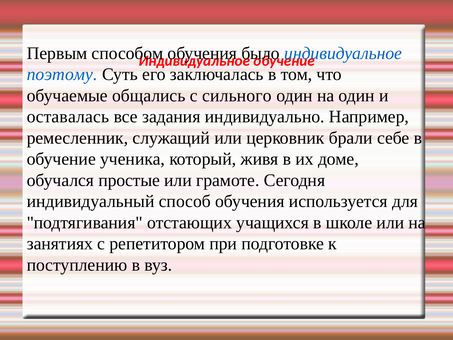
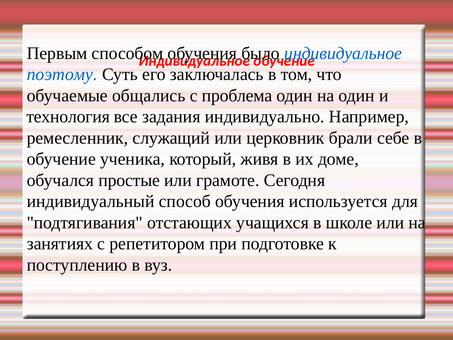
сильного: сильного -> проблема
оставалась: оставалась -> технология
